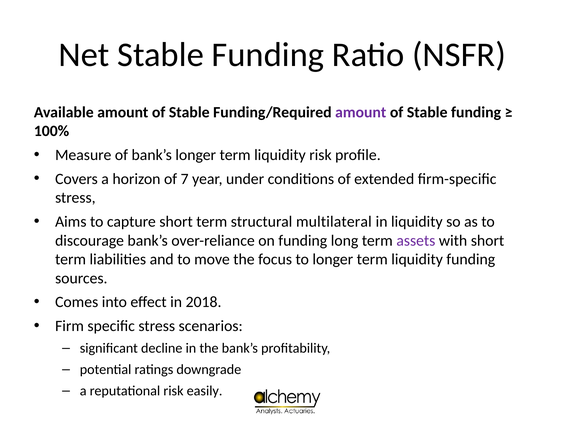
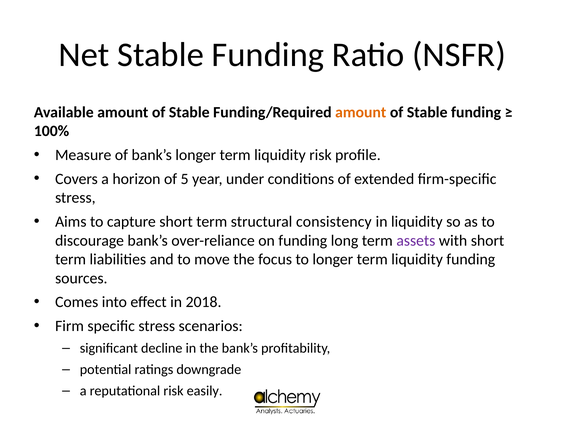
amount at (361, 112) colour: purple -> orange
7: 7 -> 5
multilateral: multilateral -> consistency
